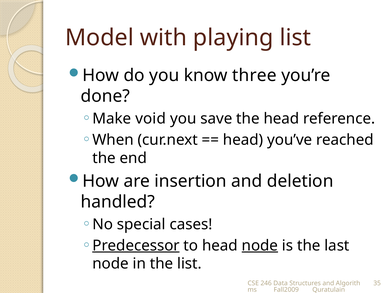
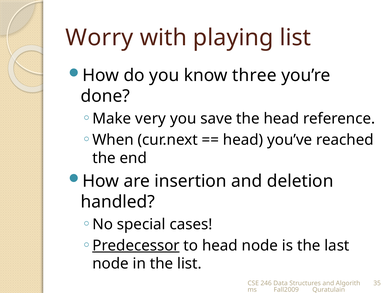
Model: Model -> Worry
void: void -> very
node at (260, 245) underline: present -> none
